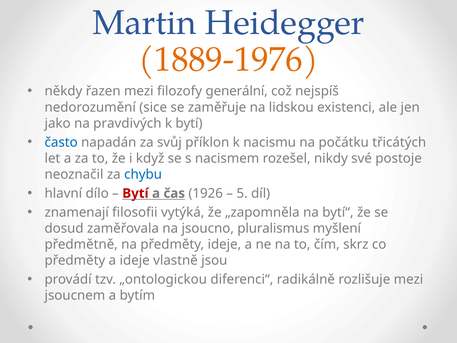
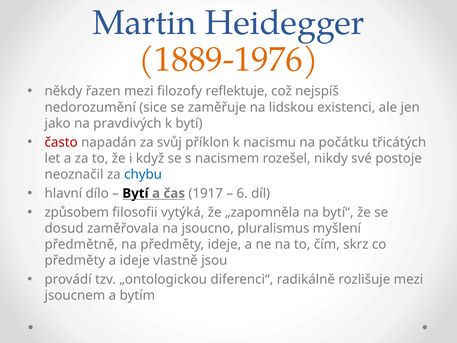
generální: generální -> reflektuje
často colour: blue -> red
Bytí at (135, 193) colour: red -> black
1926: 1926 -> 1917
5: 5 -> 6
znamenají: znamenají -> způsobem
